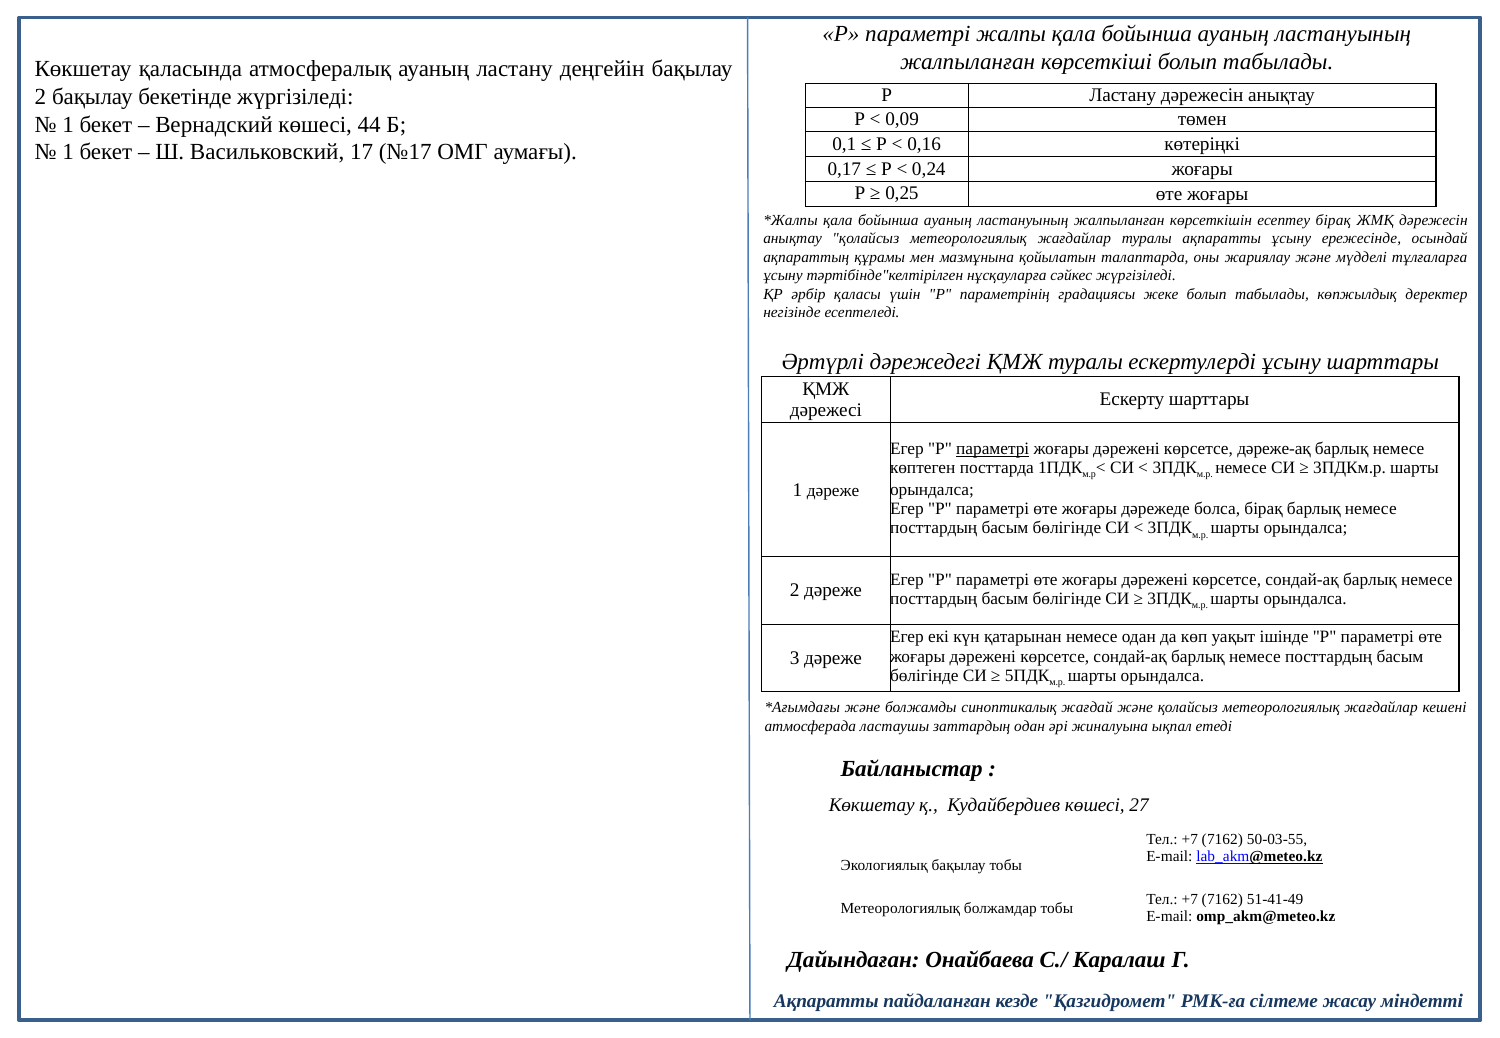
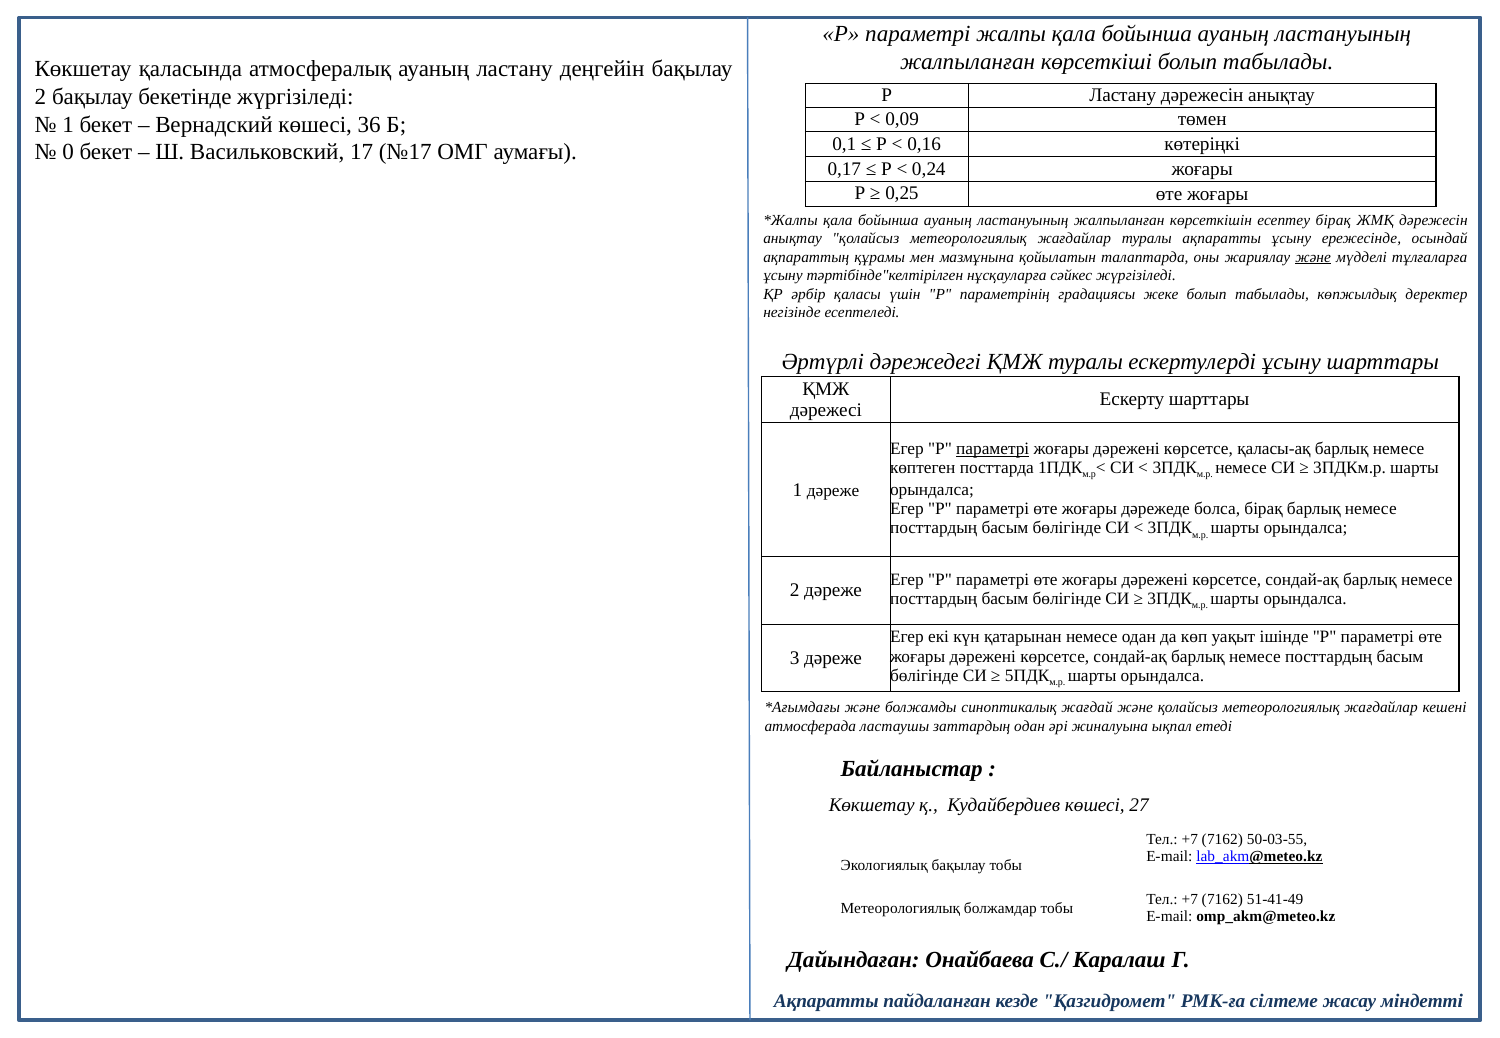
44: 44 -> 36
1 at (68, 152): 1 -> 0
және at (1313, 257) underline: none -> present
дәреже-ақ: дәреже-ақ -> қаласы-ақ
